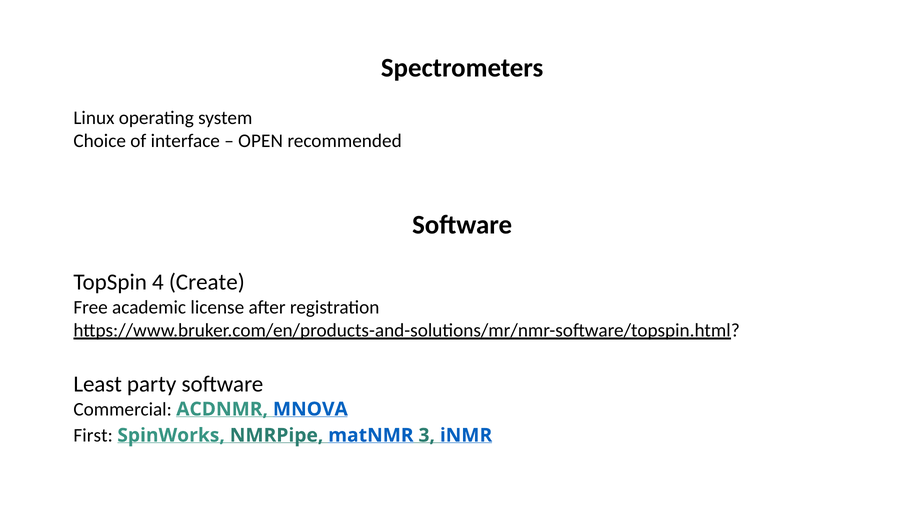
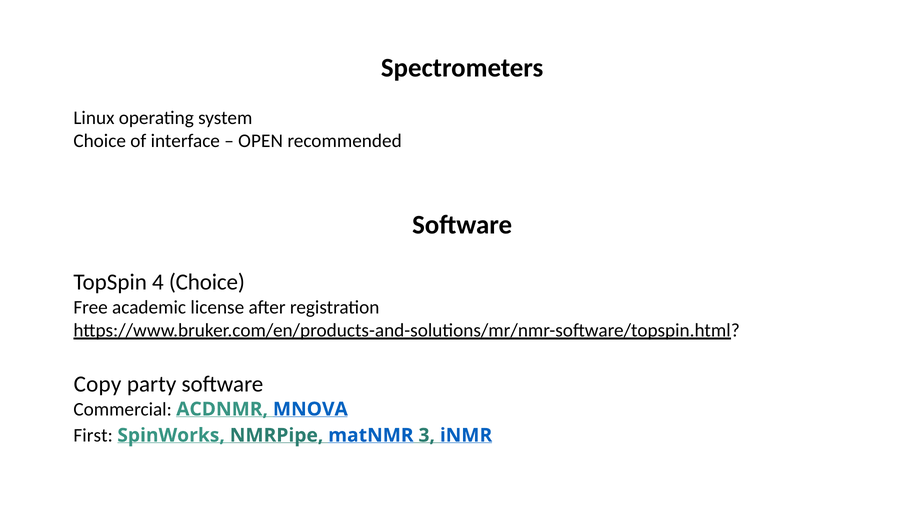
4 Create: Create -> Choice
Least: Least -> Copy
